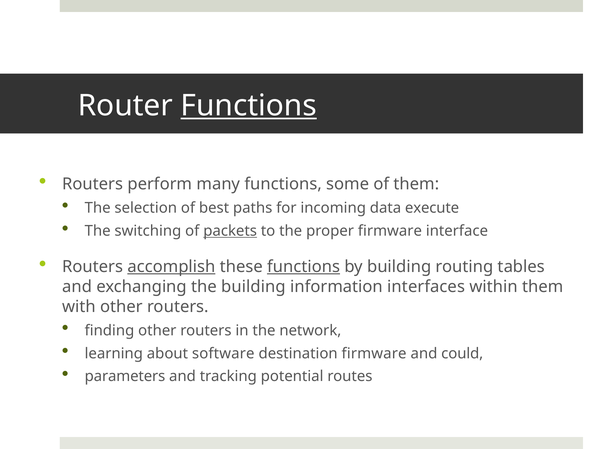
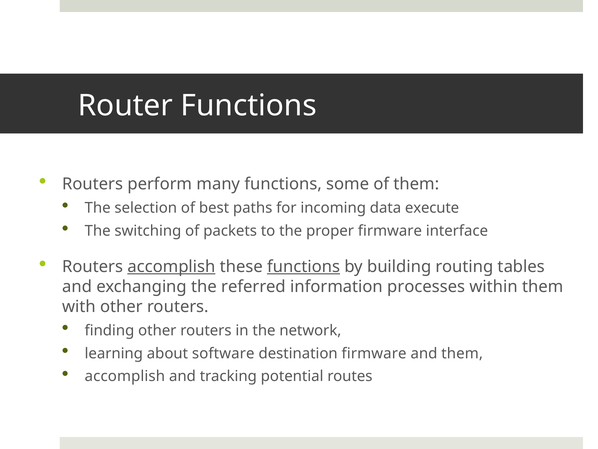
Functions at (249, 105) underline: present -> none
packets underline: present -> none
the building: building -> referred
interfaces: interfaces -> processes
and could: could -> them
parameters at (125, 376): parameters -> accomplish
